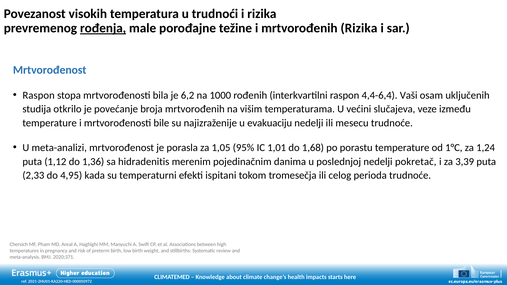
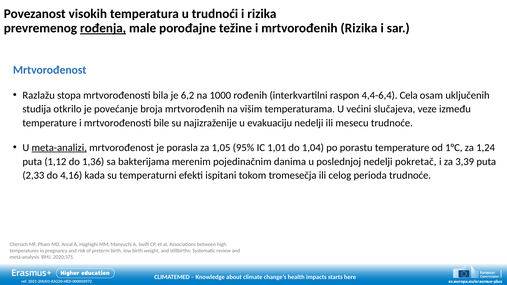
Raspon at (39, 95): Raspon -> Razlažu
Vaši: Vaši -> Cela
meta-analizi underline: none -> present
1,68: 1,68 -> 1,04
hidradenitis: hidradenitis -> bakterijama
4,95: 4,95 -> 4,16
